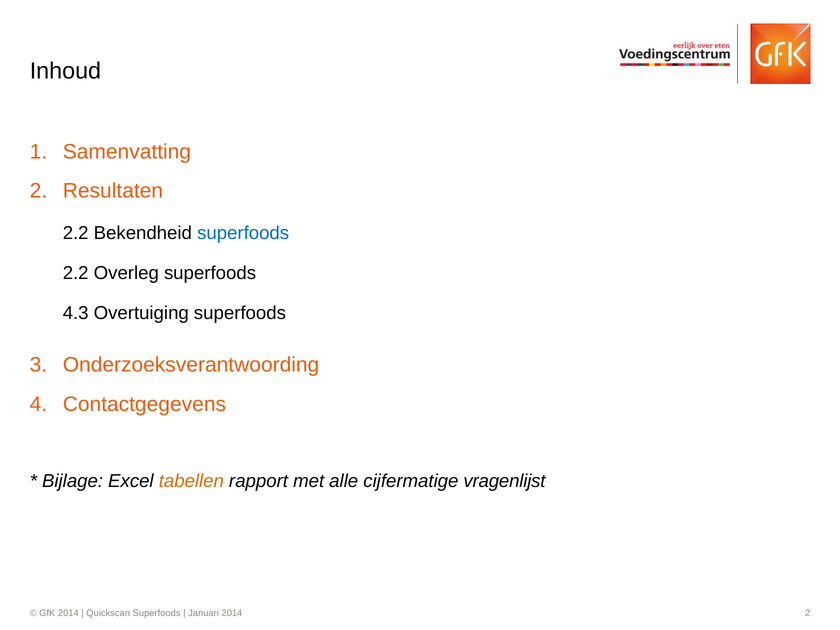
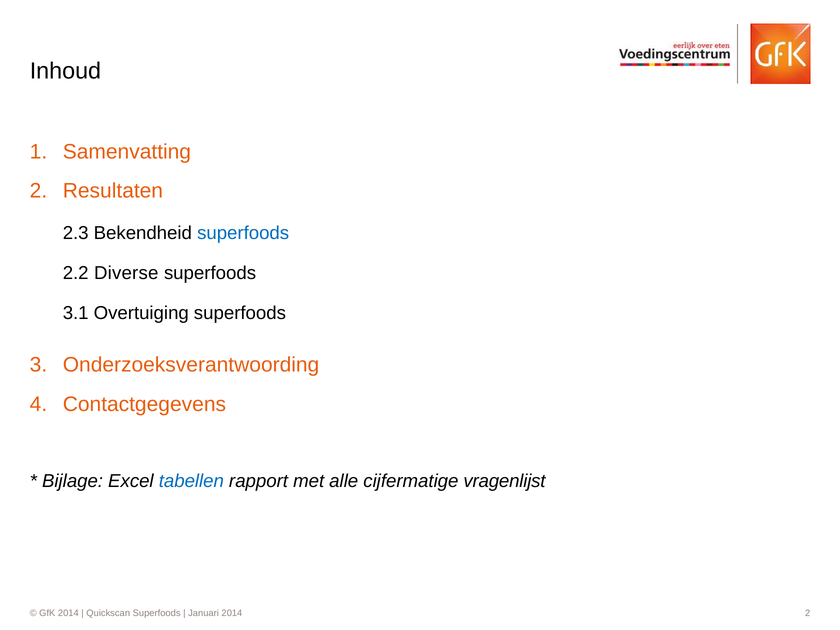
2.2 at (76, 233): 2.2 -> 2.3
Overleg: Overleg -> Diverse
4.3: 4.3 -> 3.1
tabellen colour: orange -> blue
